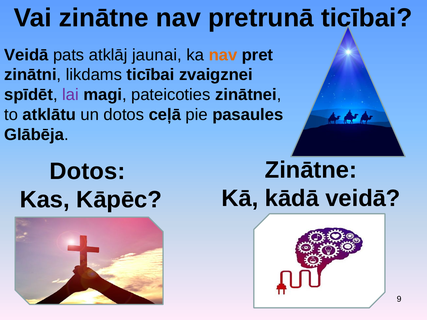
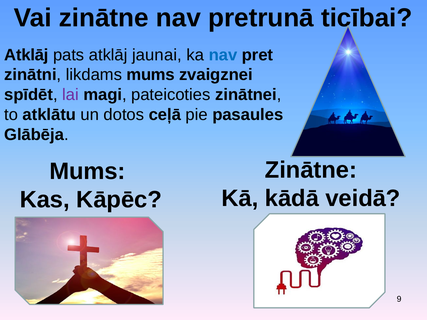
Veidā at (26, 55): Veidā -> Atklāj
nav at (223, 55) colour: orange -> blue
likdams ticībai: ticībai -> mums
Dotos at (87, 171): Dotos -> Mums
